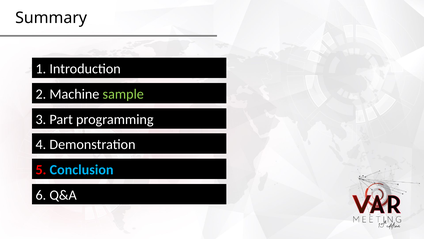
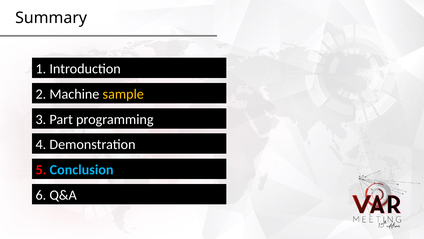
sample colour: light green -> yellow
